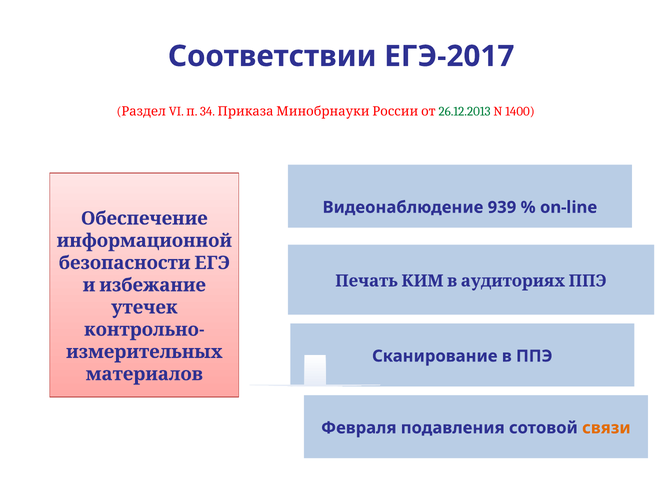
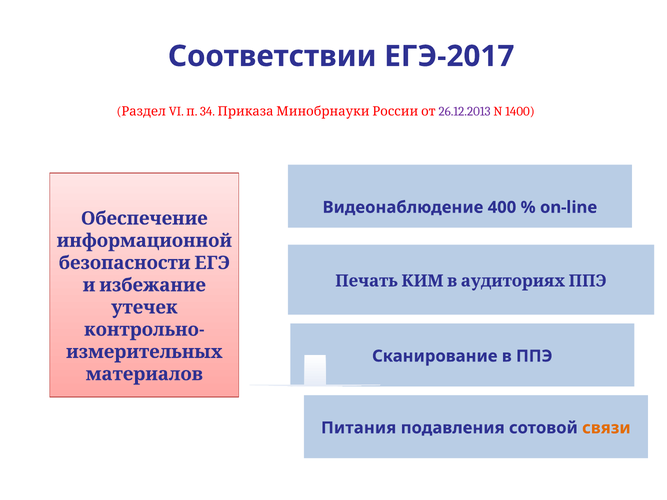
26.12.2013 colour: green -> purple
939: 939 -> 400
Февраля: Февраля -> Питания
